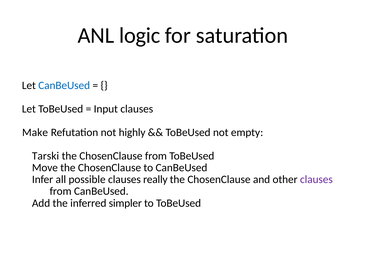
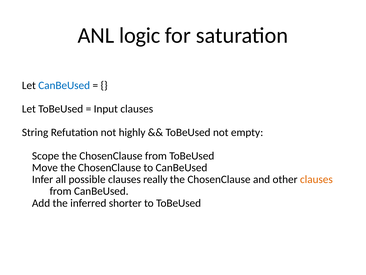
Make: Make -> String
Tarski: Tarski -> Scope
clauses at (316, 179) colour: purple -> orange
simpler: simpler -> shorter
